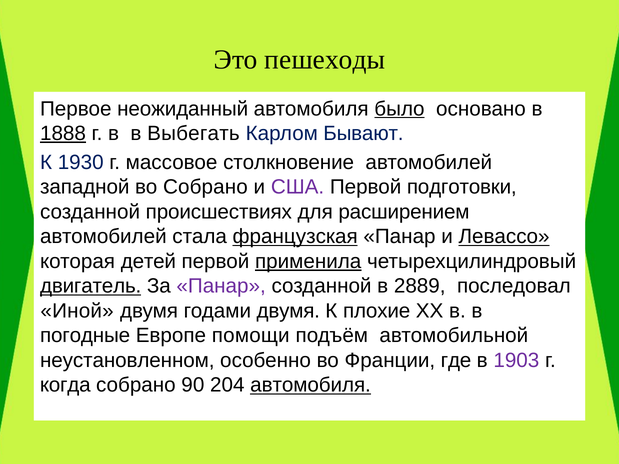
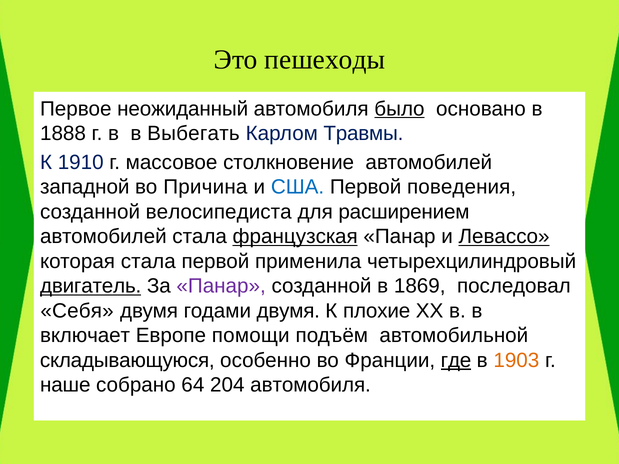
1888 underline: present -> none
Бывают: Бывают -> Травмы
1930: 1930 -> 1910
во Собрано: Собрано -> Причина
США colour: purple -> blue
подготовки: подготовки -> поведения
происшествиях: происшествиях -> велосипедиста
которая детей: детей -> стала
применила underline: present -> none
2889: 2889 -> 1869
Иной: Иной -> Себя
погодные: погодные -> включает
неустановленном: неустановленном -> складывающуюся
где underline: none -> present
1903 colour: purple -> orange
когда: когда -> наше
90: 90 -> 64
автомобиля at (311, 385) underline: present -> none
